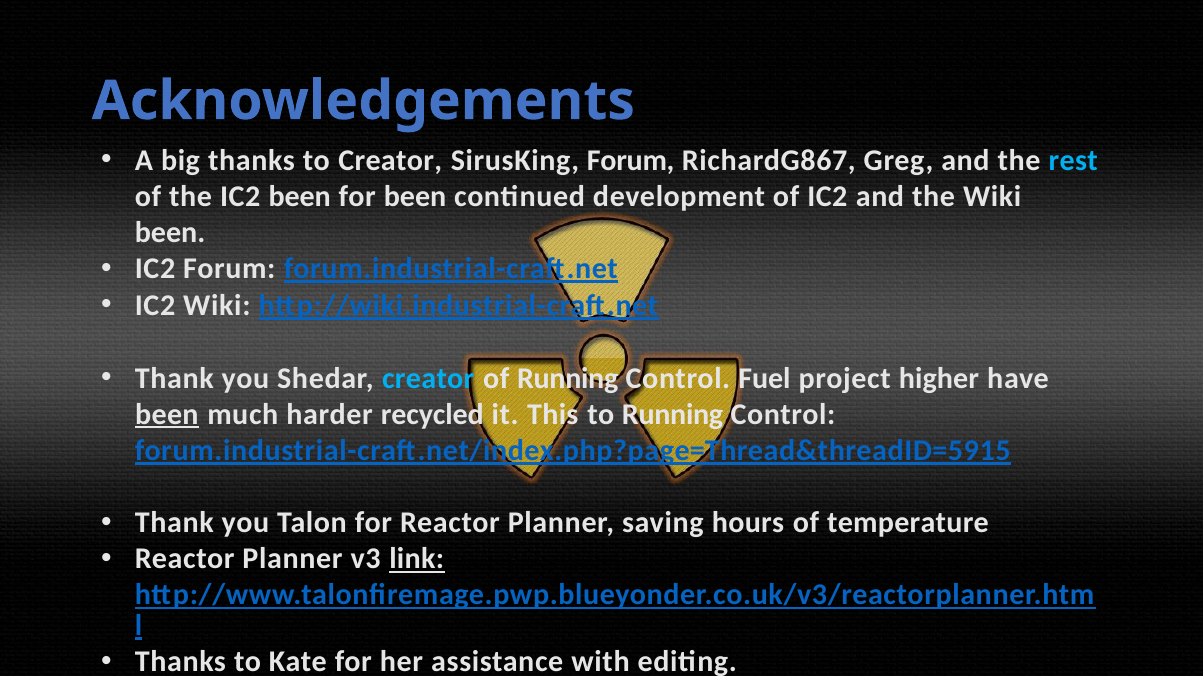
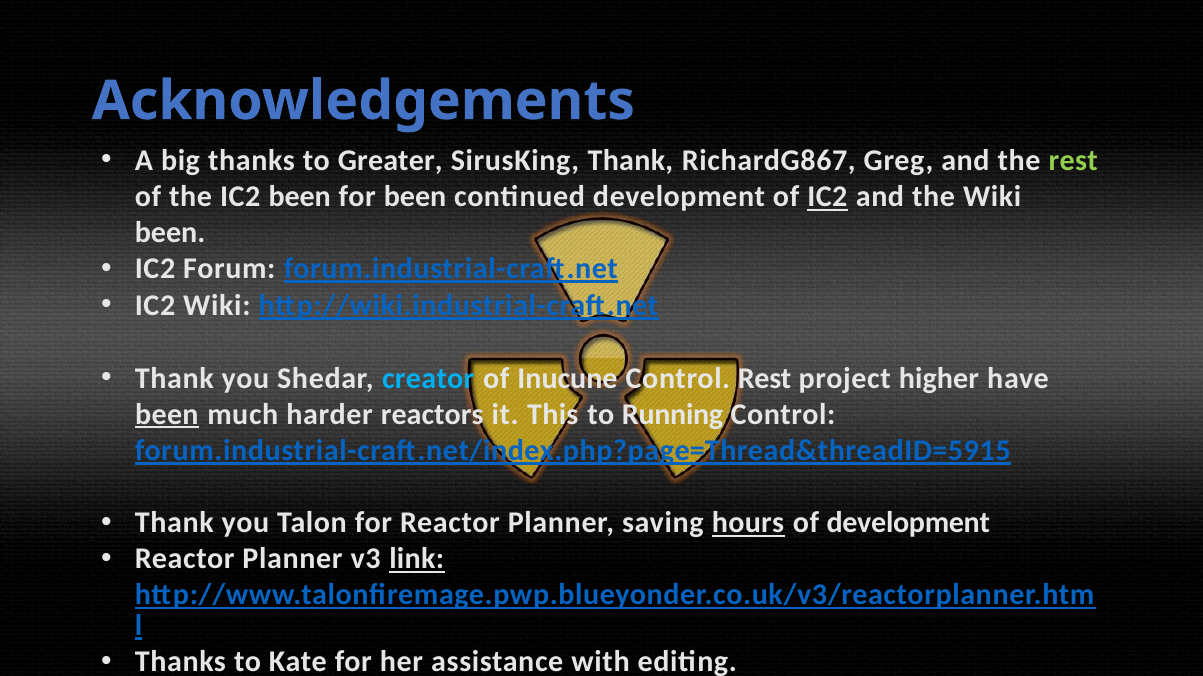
to Creator: Creator -> Greater
SirusKing Forum: Forum -> Thank
rest at (1073, 161) colour: light blue -> light green
IC2 at (827, 197) underline: none -> present
of Running: Running -> Inucune
Control Fuel: Fuel -> Rest
recycled: recycled -> reactors
hours underline: none -> present
of temperature: temperature -> development
